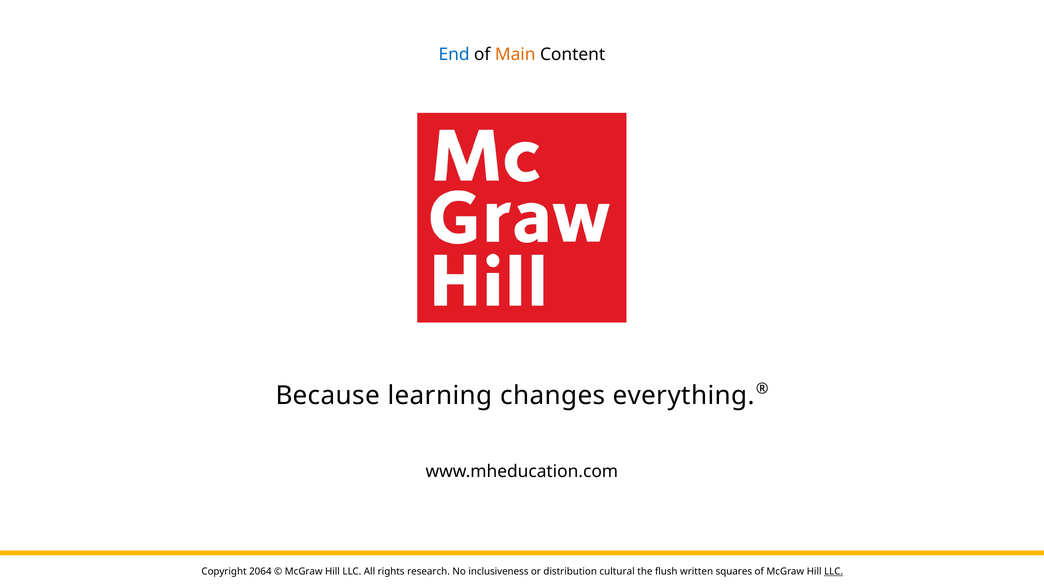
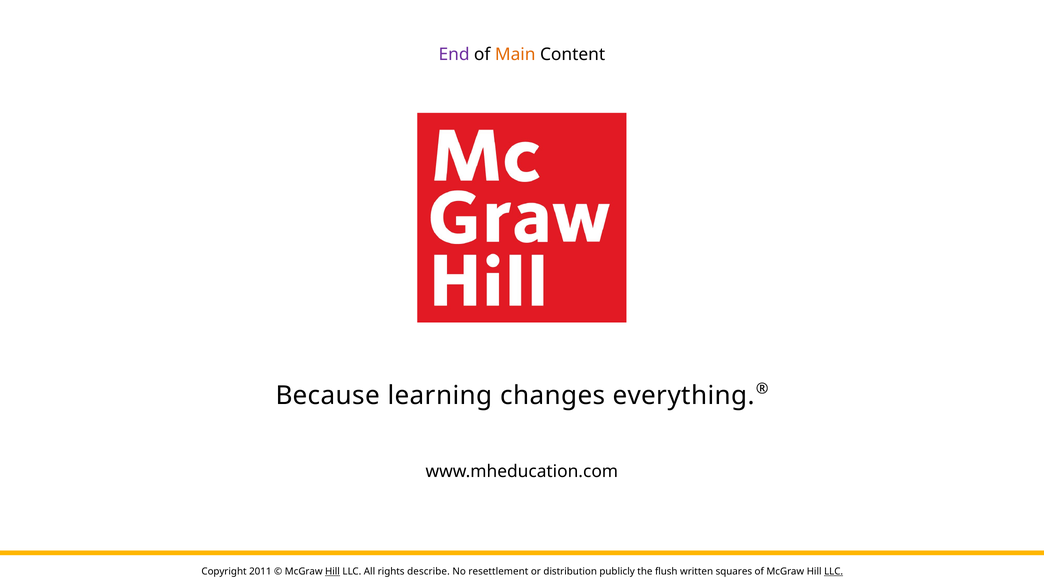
End colour: blue -> purple
2064: 2064 -> 2011
Hill at (332, 572) underline: none -> present
research: research -> describe
inclusiveness: inclusiveness -> resettlement
cultural: cultural -> publicly
